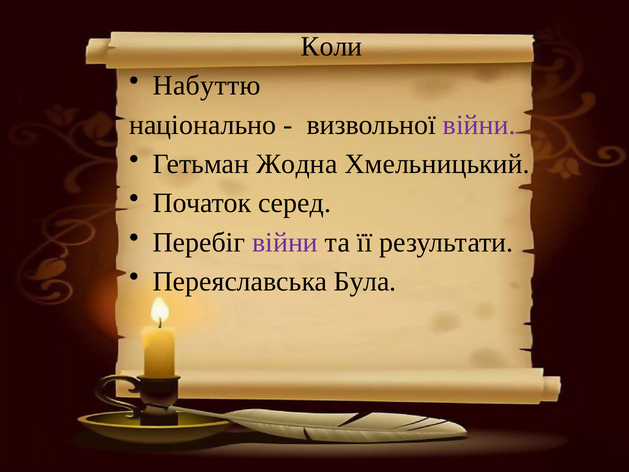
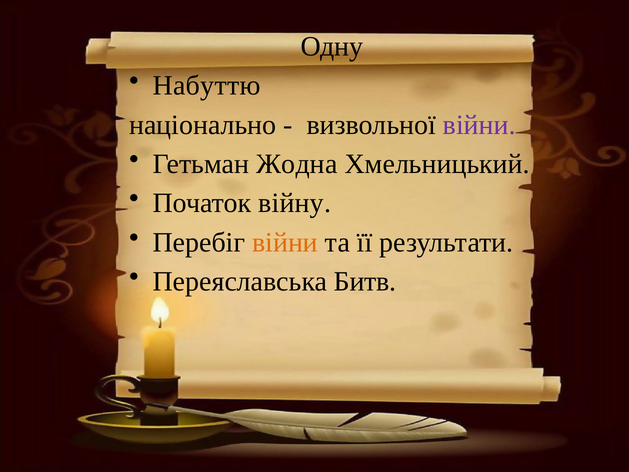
Коли: Коли -> Одну
серед: серед -> війну
війни at (285, 242) colour: purple -> orange
Була: Була -> Битв
